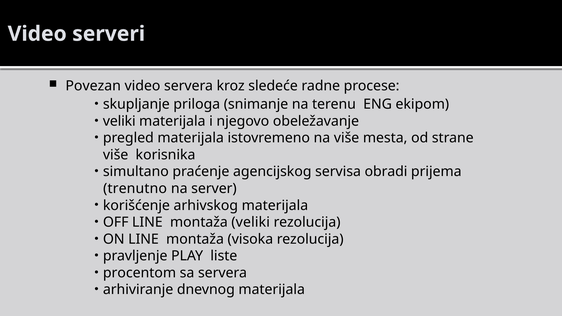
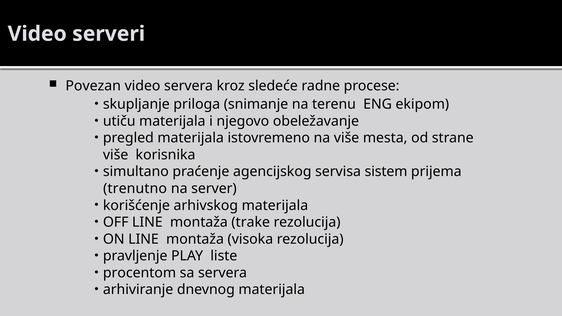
veliki at (119, 121): veliki -> utiču
obradi: obradi -> sistem
montaža veliki: veliki -> trake
